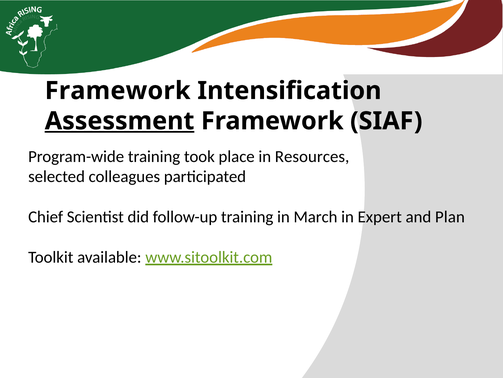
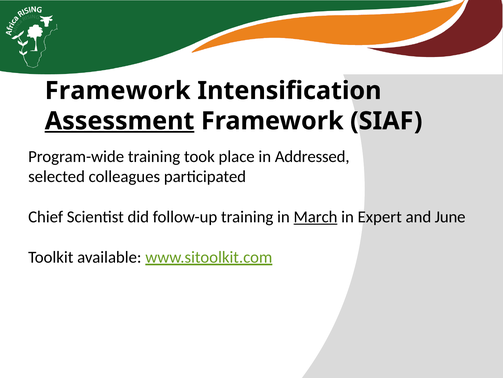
Resources: Resources -> Addressed
March underline: none -> present
Plan: Plan -> June
